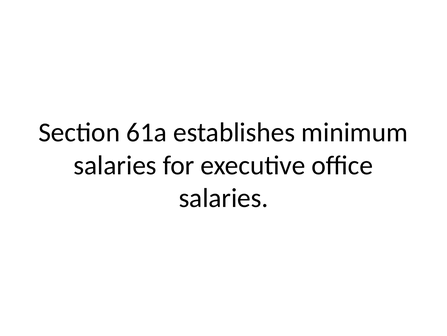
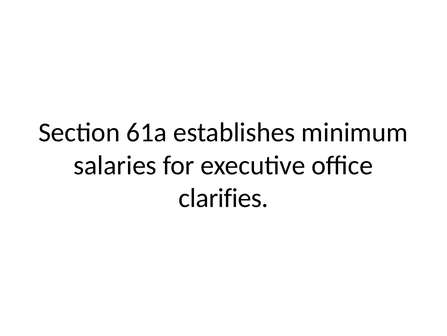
salaries at (223, 198): salaries -> clarifies
